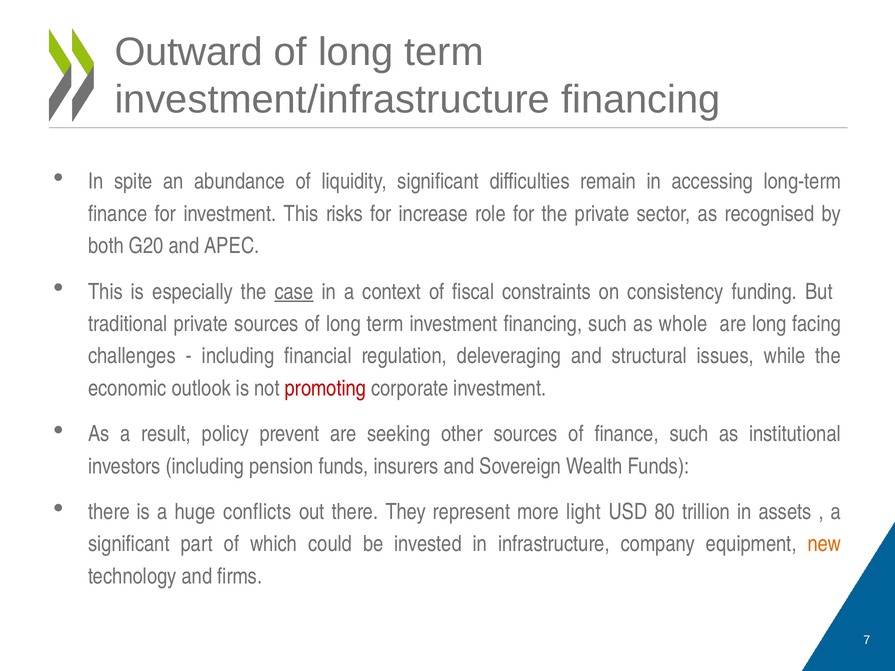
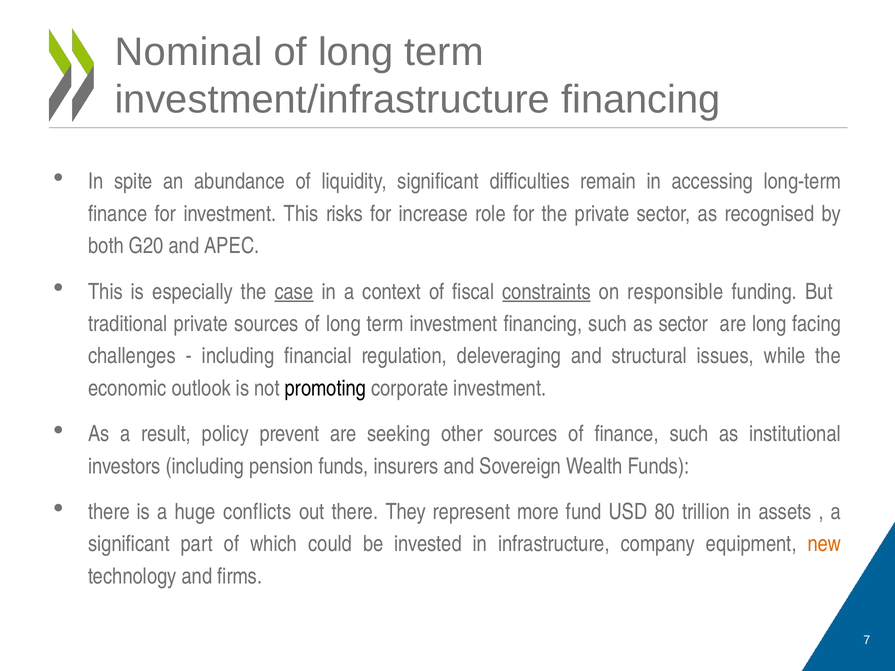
Outward: Outward -> Nominal
constraints underline: none -> present
consistency: consistency -> responsible
as whole: whole -> sector
promoting colour: red -> black
light: light -> fund
